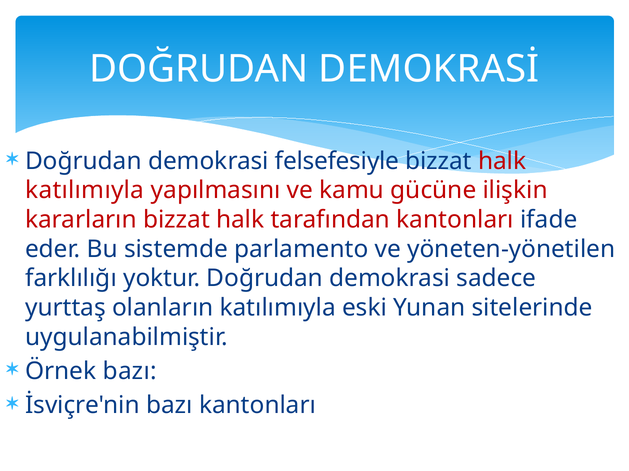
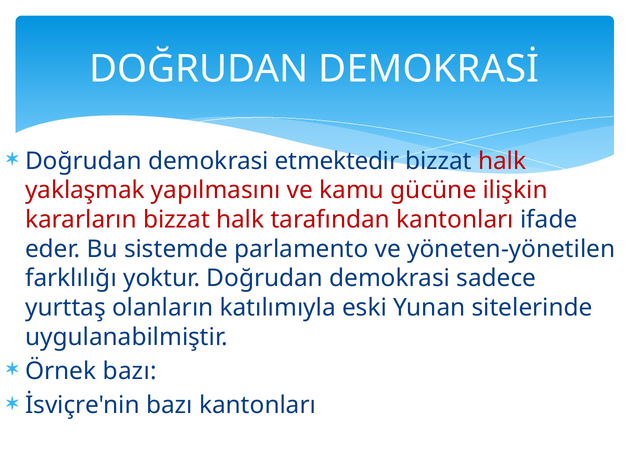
felsefesiyle: felsefesiyle -> etmektedir
katılımıyla at (85, 191): katılımıyla -> yaklaşmak
